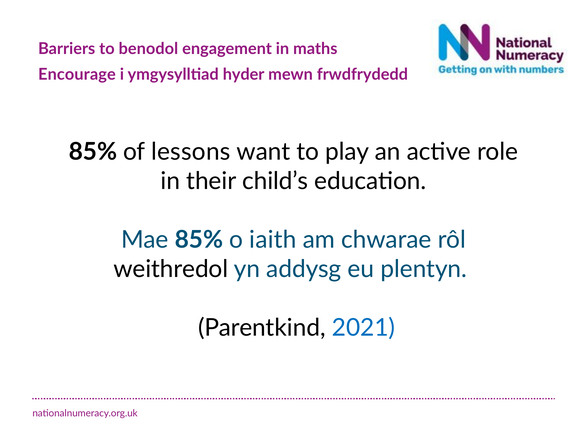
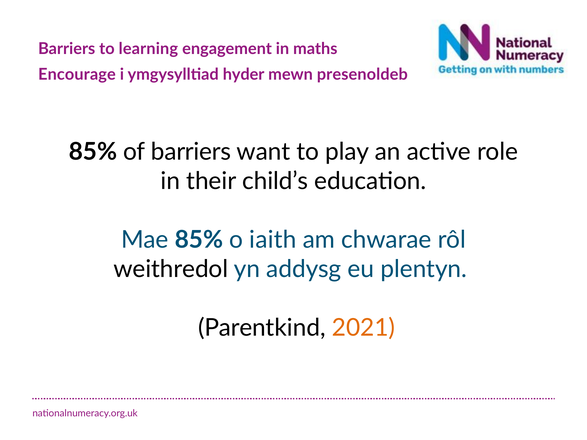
benodol: benodol -> learning
frwdfrydedd: frwdfrydedd -> presenoldeb
of lessons: lessons -> barriers
2021 colour: blue -> orange
